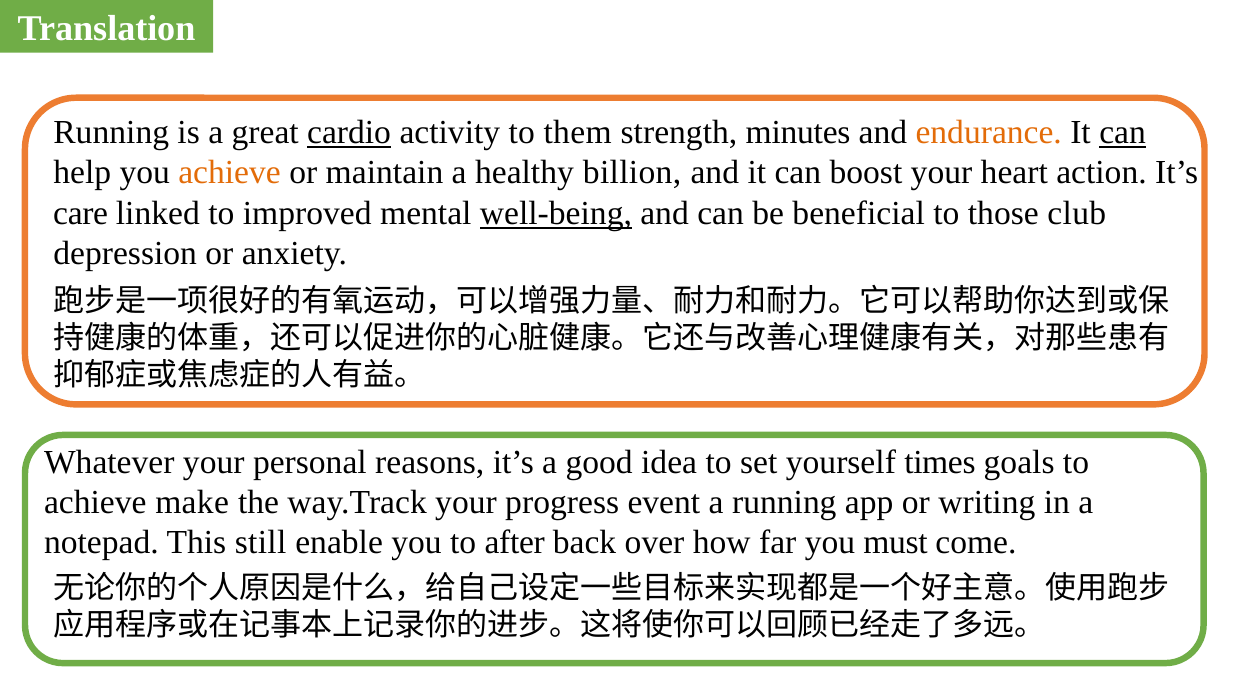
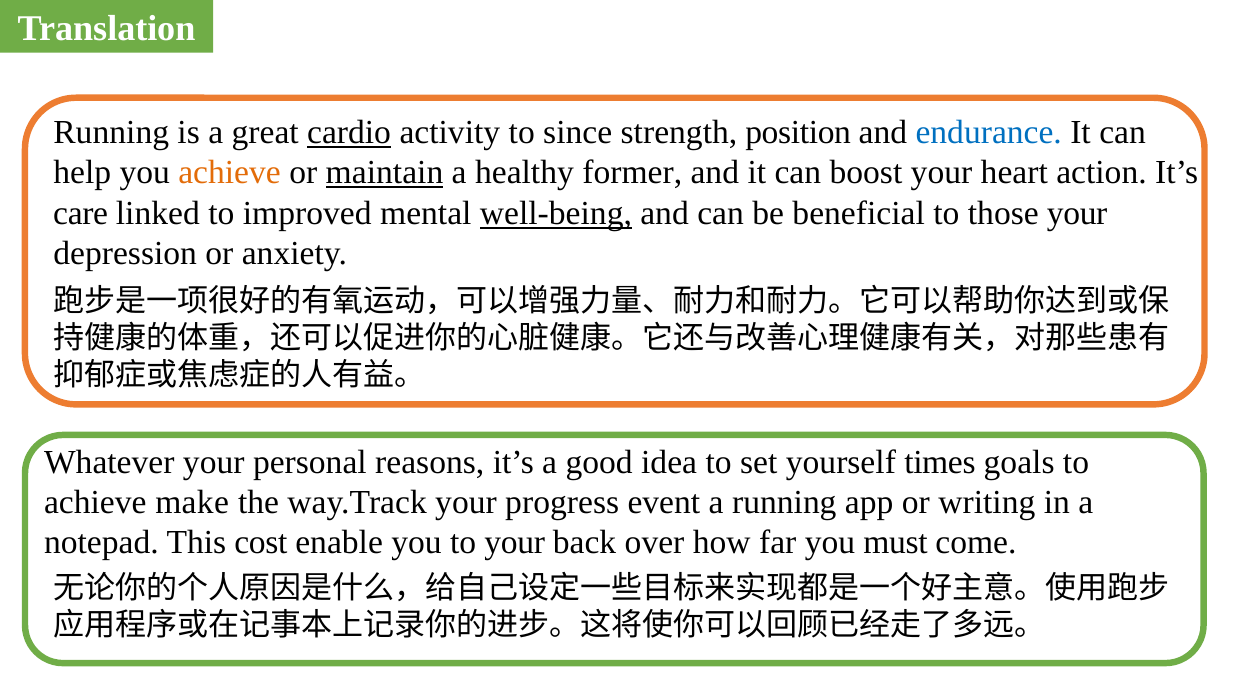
them: them -> since
minutes: minutes -> position
endurance colour: orange -> blue
can at (1123, 132) underline: present -> none
maintain underline: none -> present
billion: billion -> former
those club: club -> your
still: still -> cost
to after: after -> your
